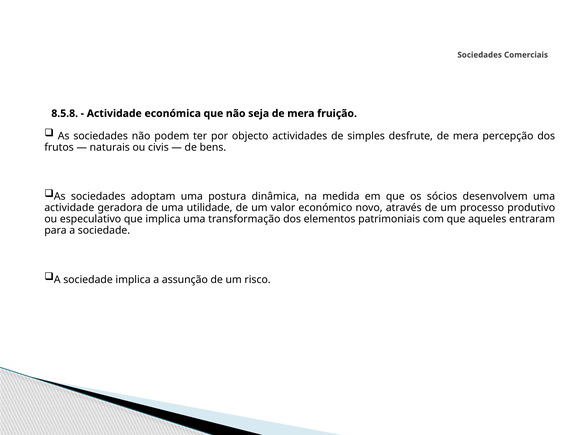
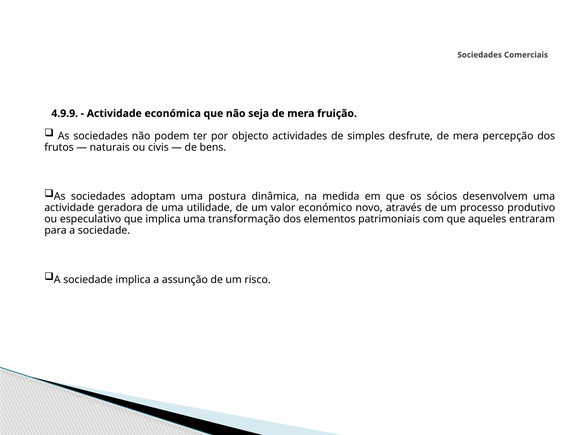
8.5.8: 8.5.8 -> 4.9.9
